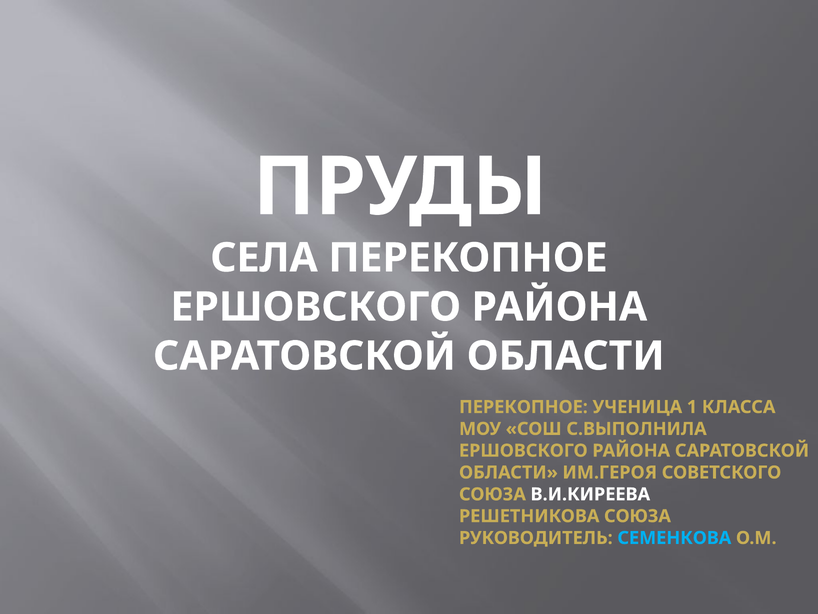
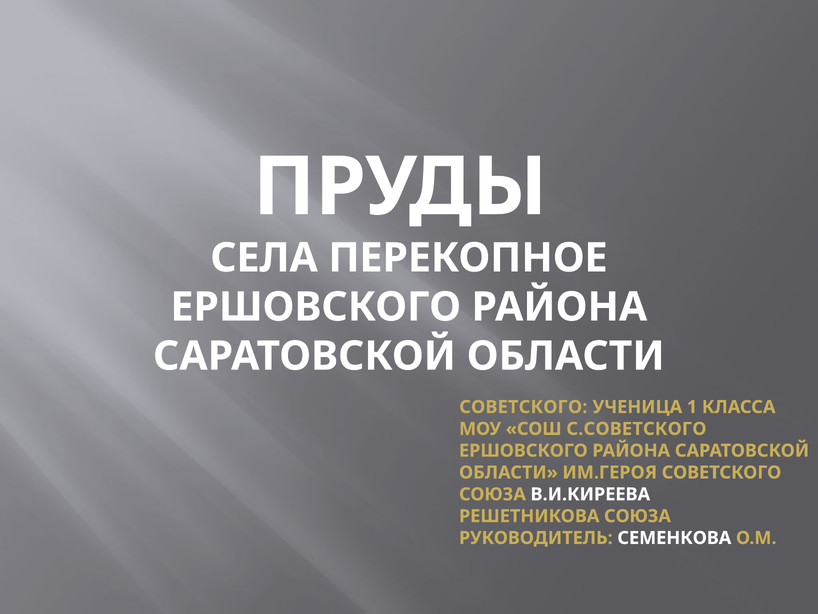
ПЕРЕКОПНОЕ at (523, 407): ПЕРЕКОПНОЕ -> СОВЕТСКОГО
С.ВЫПОЛНИЛА: С.ВЫПОЛНИЛА -> С.СОВЕТСКОГО
СЕМЕНКОВА colour: light blue -> white
